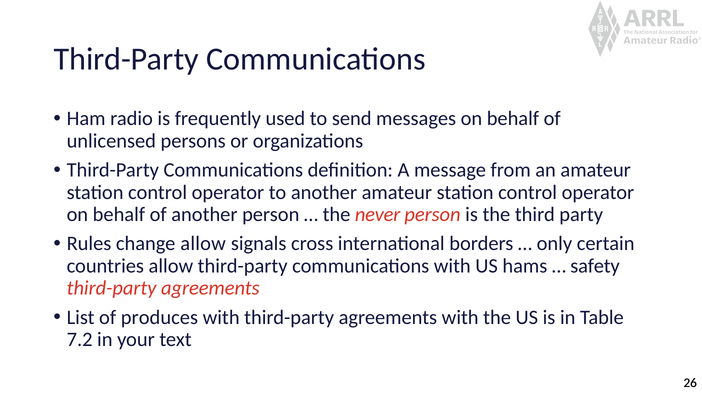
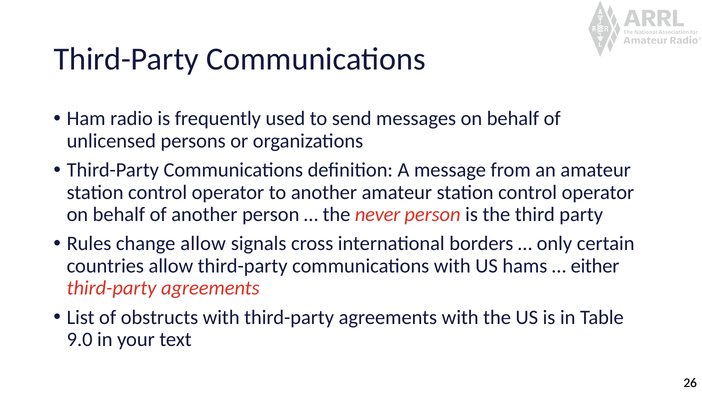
safety: safety -> either
produces: produces -> obstructs
7.2: 7.2 -> 9.0
